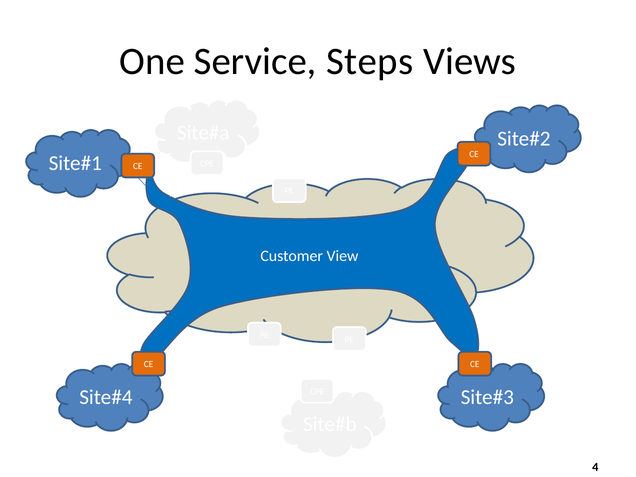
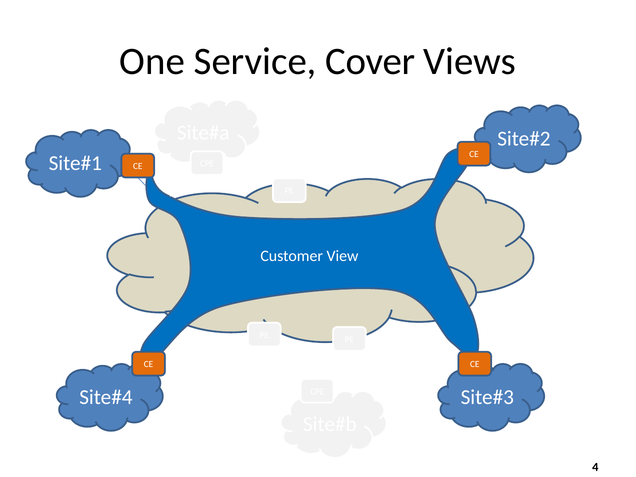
Steps: Steps -> Cover
